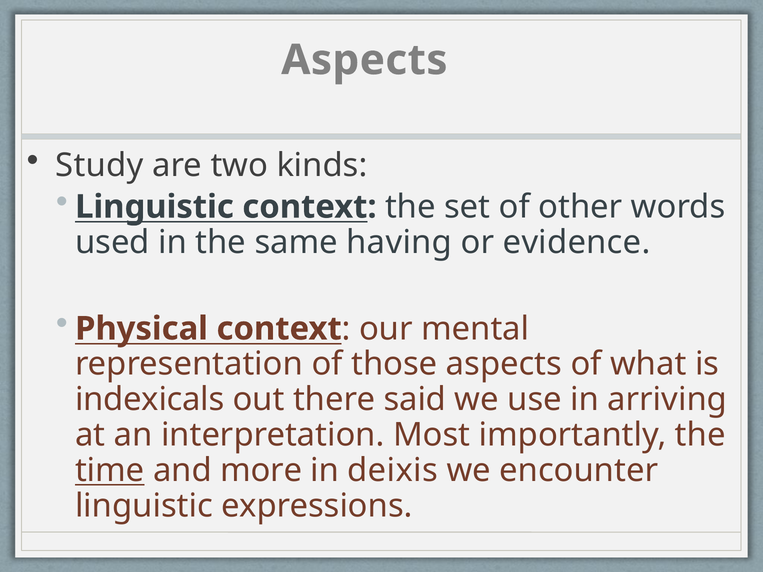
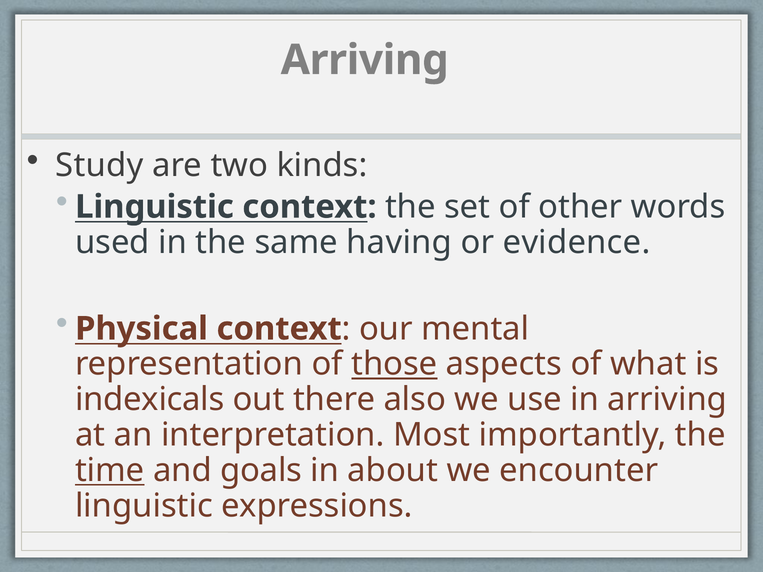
Aspects at (364, 60): Aspects -> Arriving
those underline: none -> present
said: said -> also
more: more -> goals
deixis: deixis -> about
